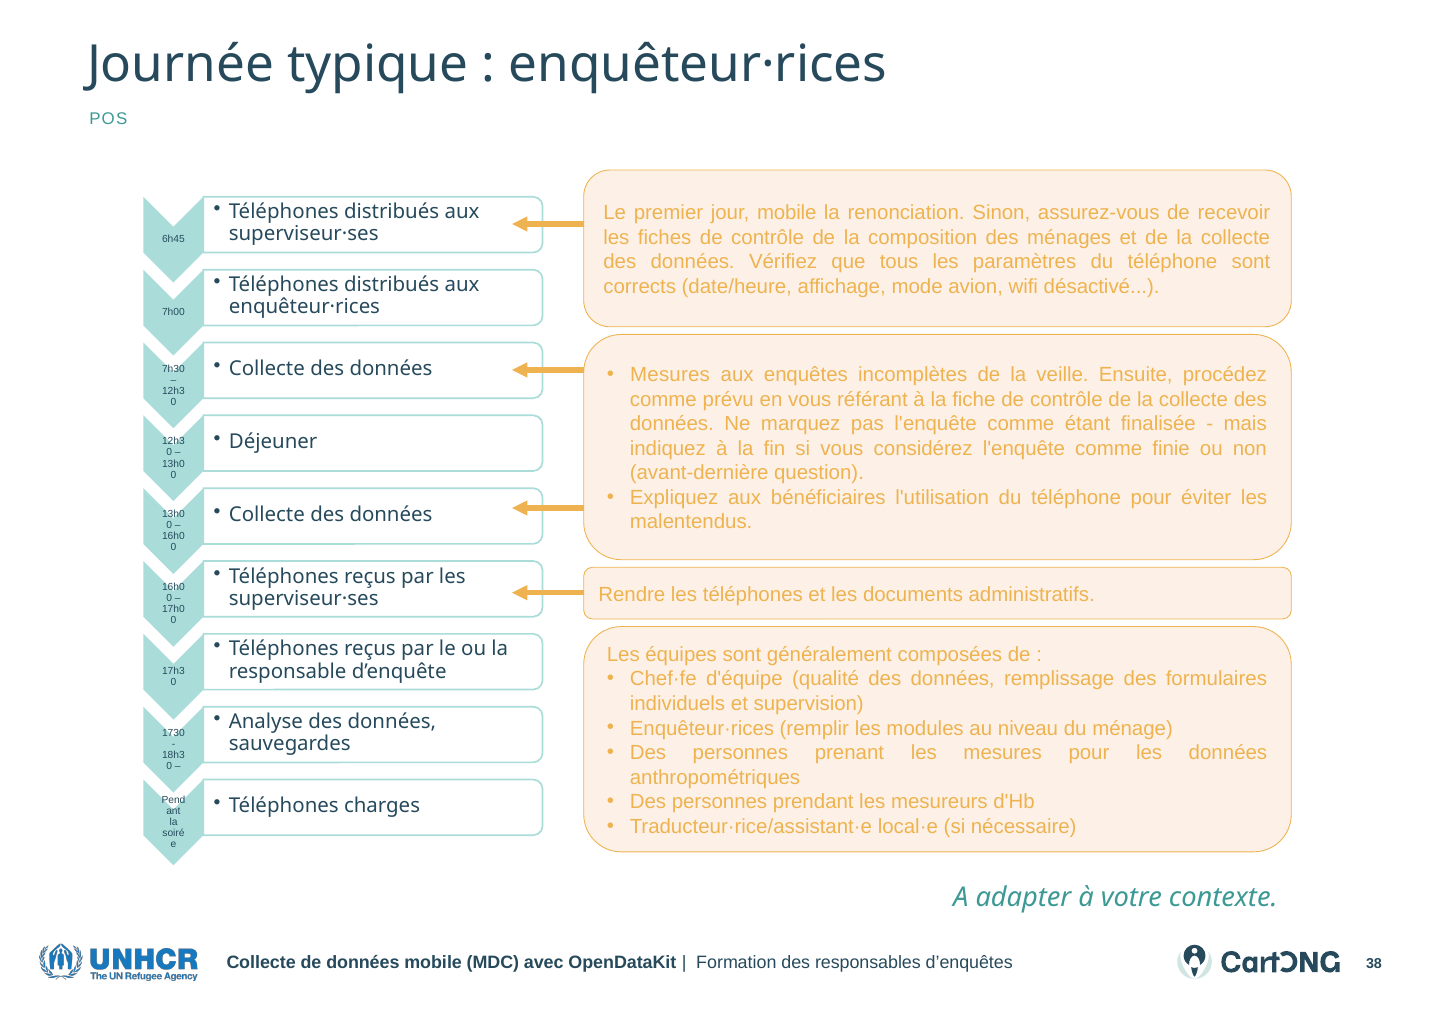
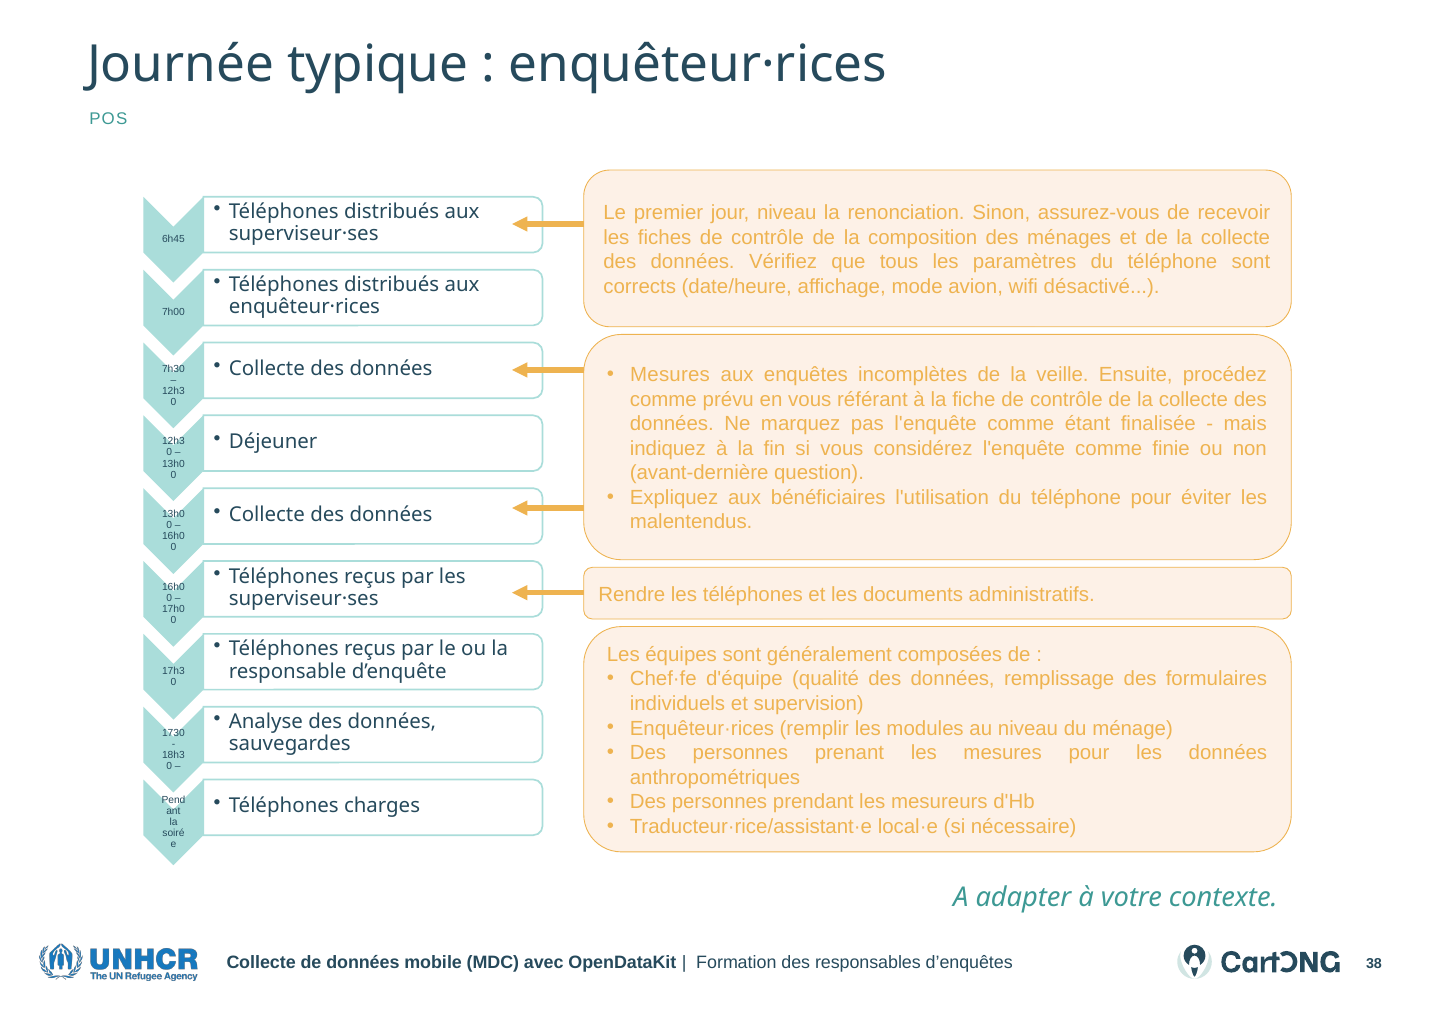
jour mobile: mobile -> niveau
